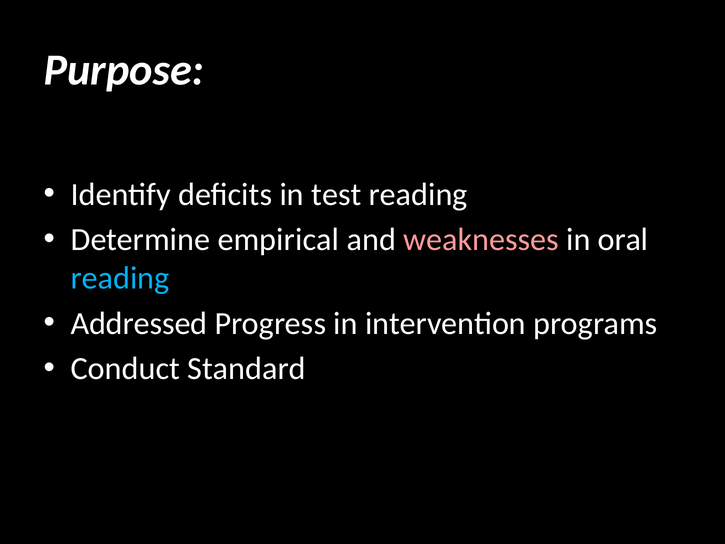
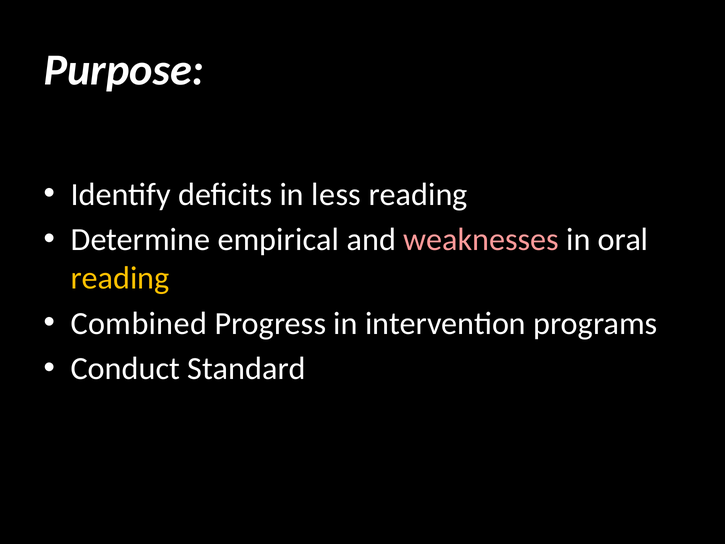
test: test -> less
reading at (120, 278) colour: light blue -> yellow
Addressed: Addressed -> Combined
